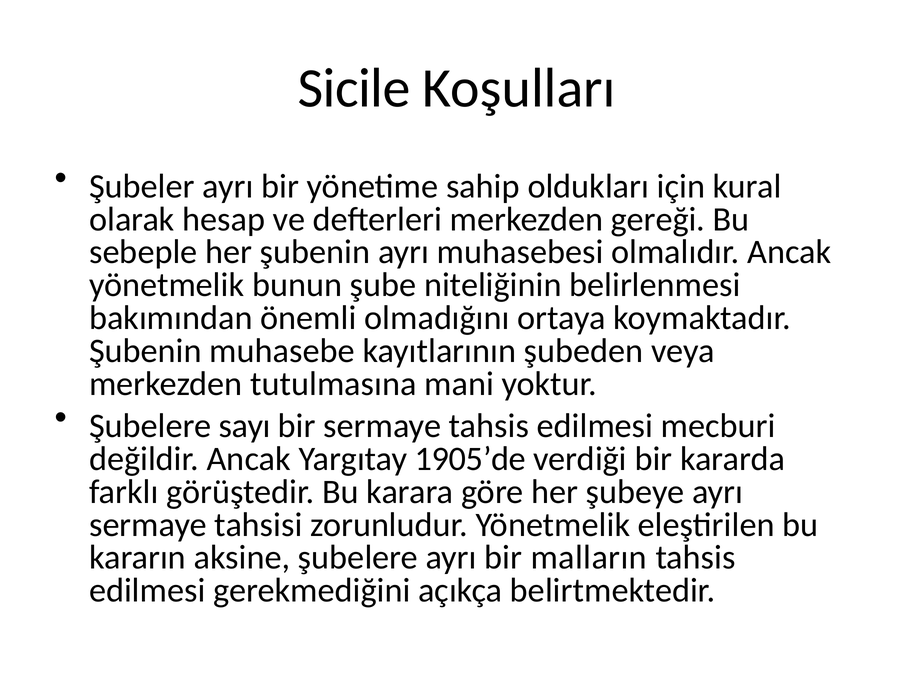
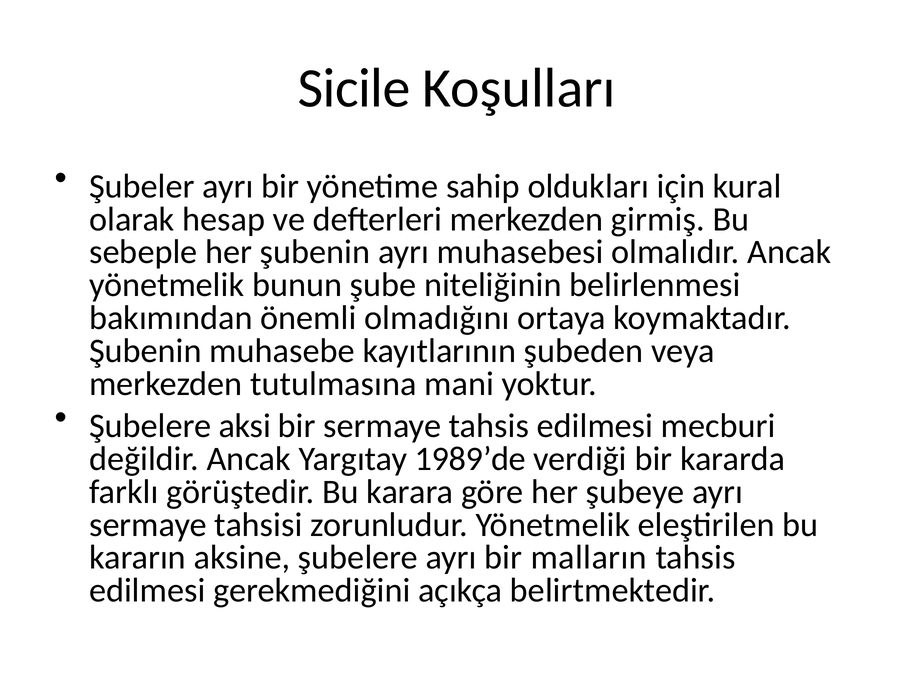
gereği: gereği -> girmiş
sayı: sayı -> aksi
1905’de: 1905’de -> 1989’de
